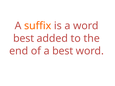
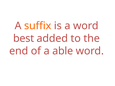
a best: best -> able
